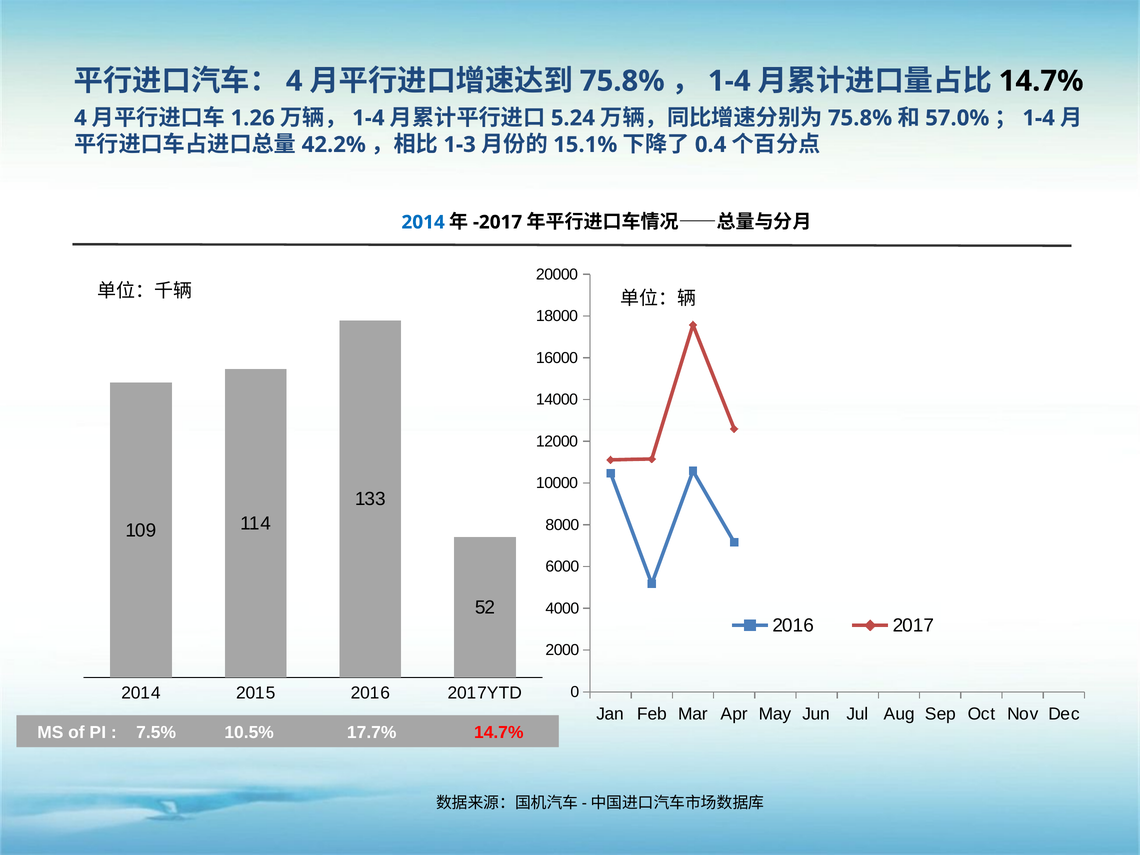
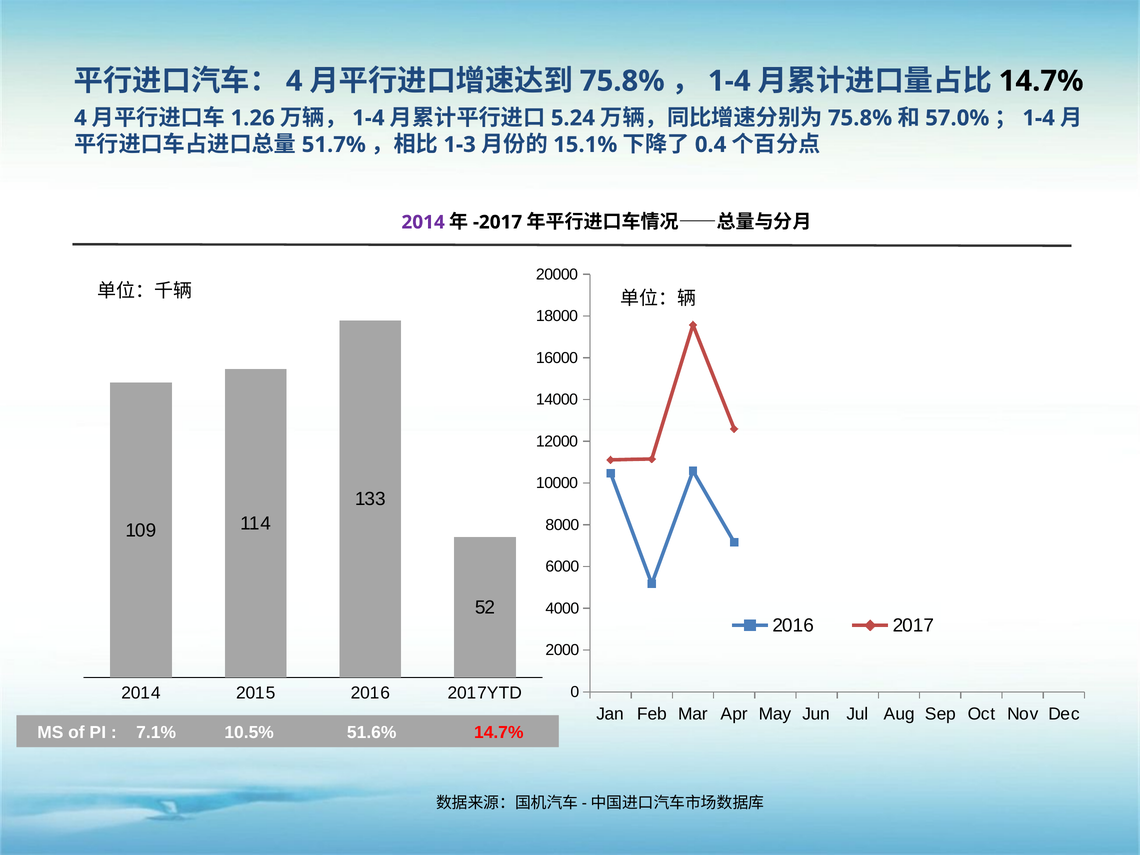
42.2%: 42.2% -> 51.7%
2014 at (423, 222) colour: blue -> purple
7.5%: 7.5% -> 7.1%
17.7%: 17.7% -> 51.6%
